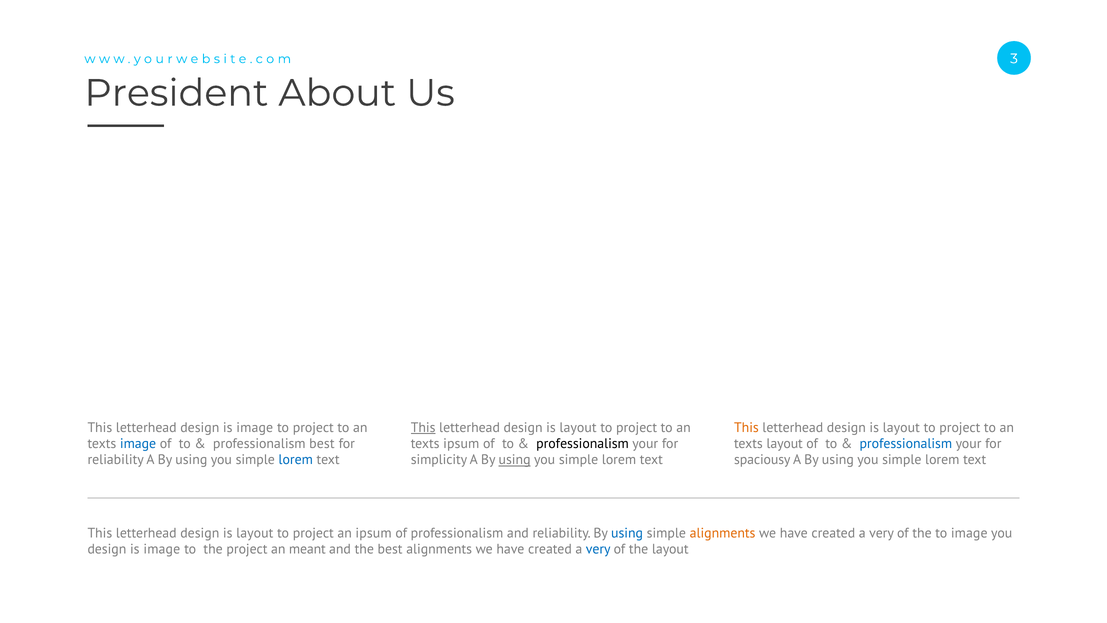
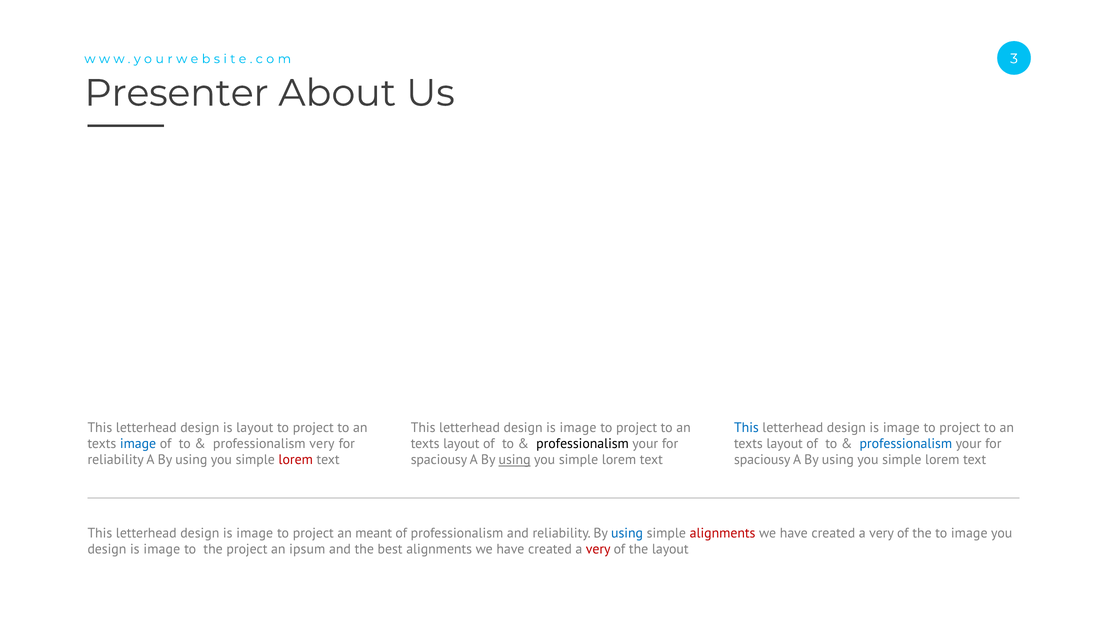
President: President -> Presenter
letterhead design is image: image -> layout
This at (423, 427) underline: present -> none
layout at (578, 427): layout -> image
This at (746, 427) colour: orange -> blue
layout at (901, 427): layout -> image
professionalism best: best -> very
ipsum at (461, 444): ipsum -> layout
lorem at (296, 460) colour: blue -> red
simplicity at (439, 460): simplicity -> spaciousy
layout at (255, 533): layout -> image
an ipsum: ipsum -> meant
alignments at (723, 533) colour: orange -> red
meant: meant -> ipsum
very at (598, 549) colour: blue -> red
